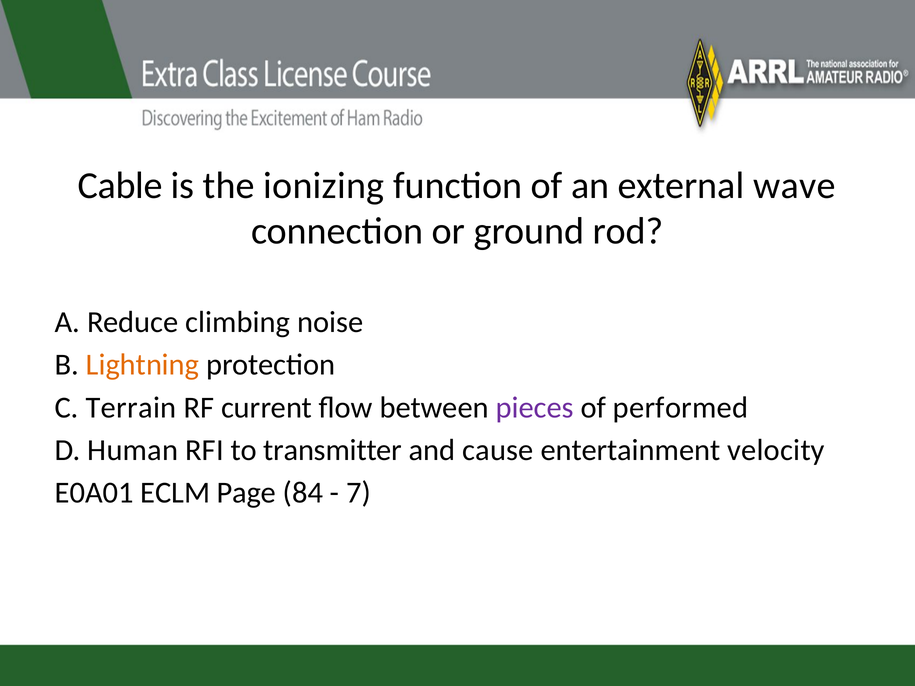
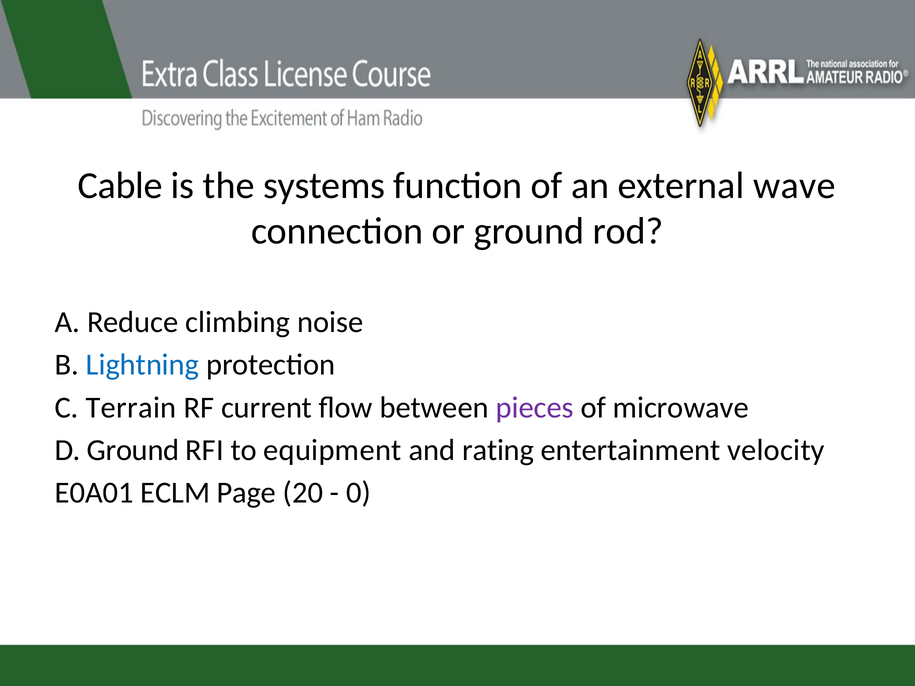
ionizing: ionizing -> systems
Lightning colour: orange -> blue
performed: performed -> microwave
D Human: Human -> Ground
transmitter: transmitter -> equipment
cause: cause -> rating
84: 84 -> 20
7: 7 -> 0
